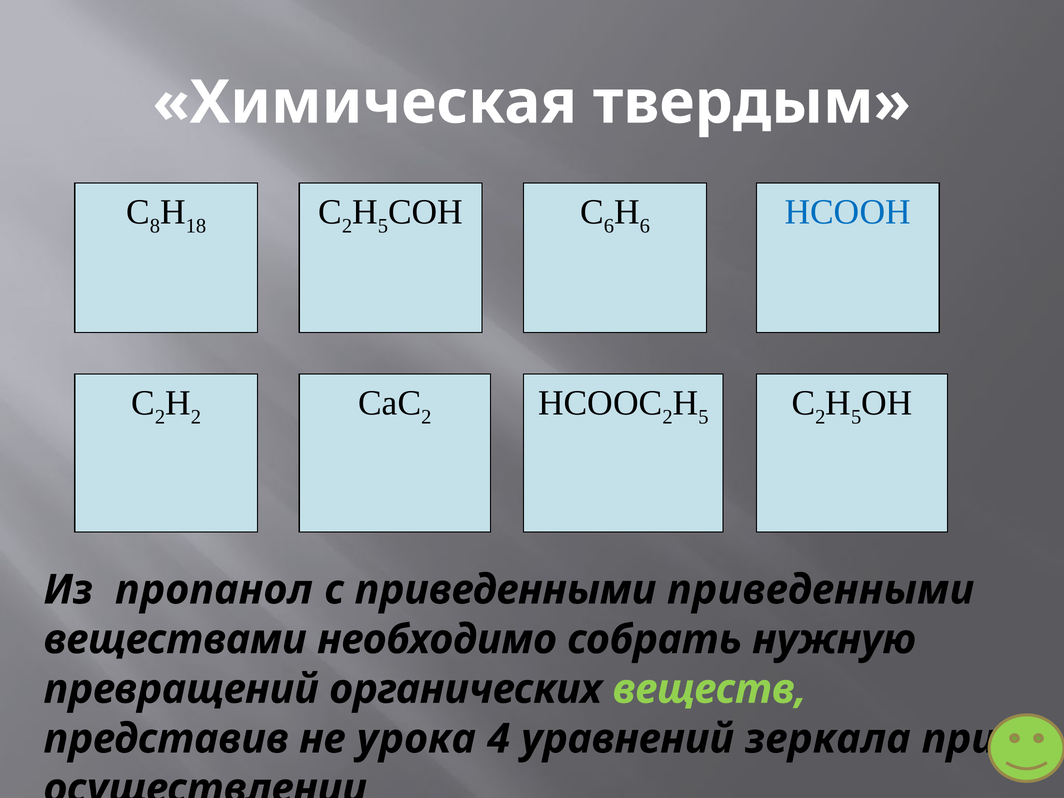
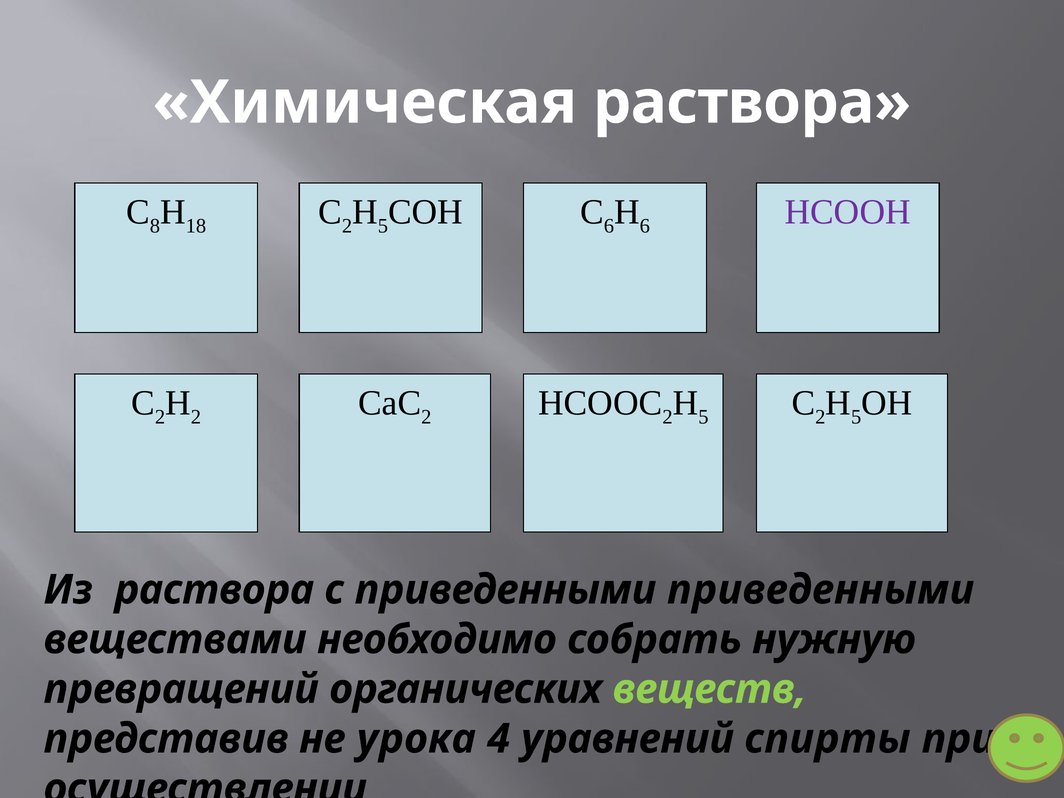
Химическая твердым: твердым -> раствора
НСООН colour: blue -> purple
Из пропанол: пропанол -> раствора
зеркала: зеркала -> спирты
